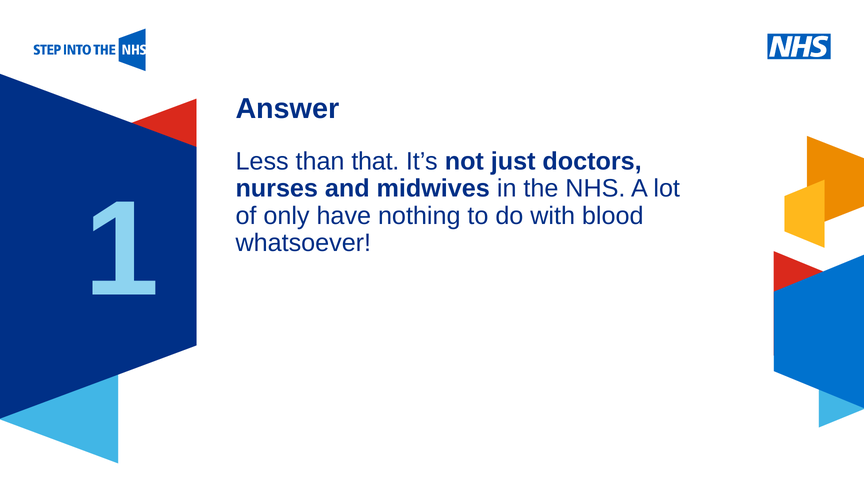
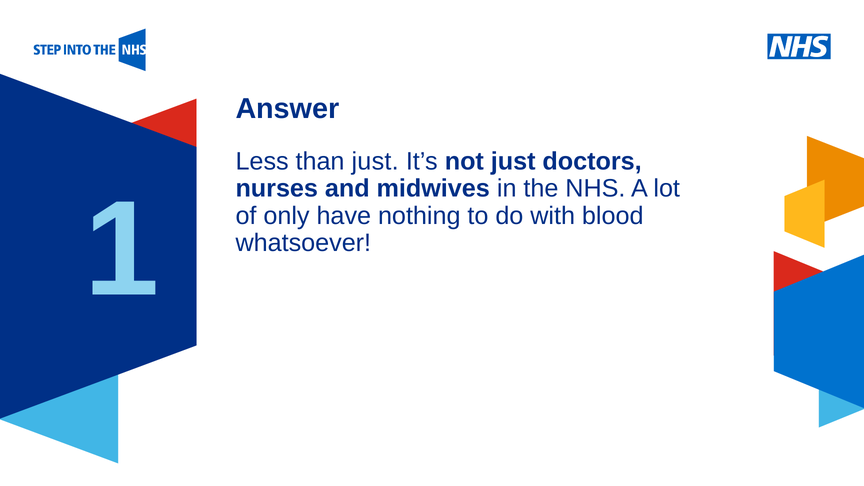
than that: that -> just
